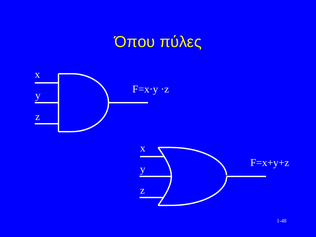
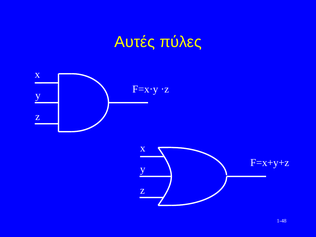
Όπου: Όπου -> Αυτές
